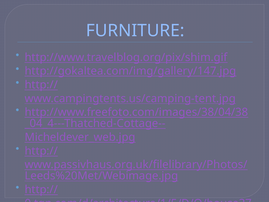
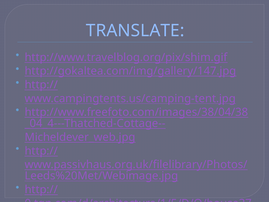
FURNITURE: FURNITURE -> TRANSLATE
